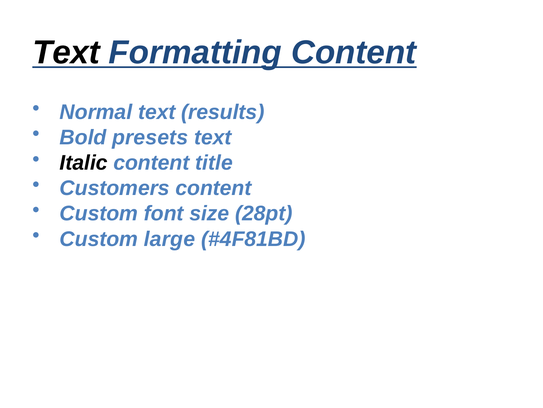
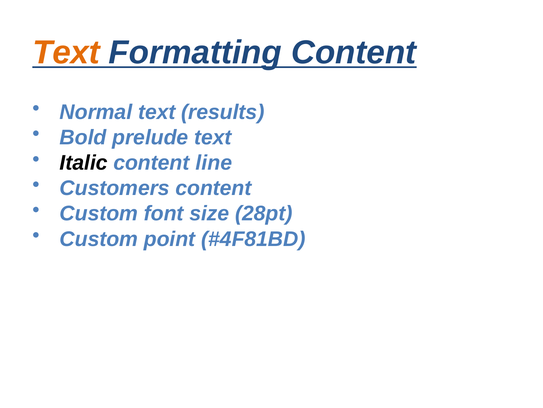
Text at (66, 53) colour: black -> orange
presets: presets -> prelude
title: title -> line
large: large -> point
